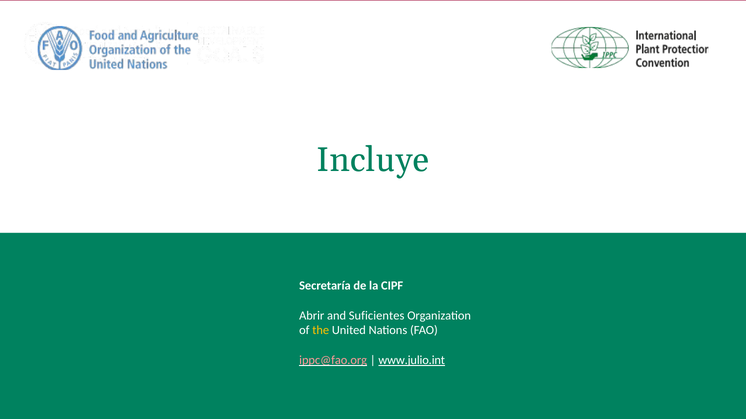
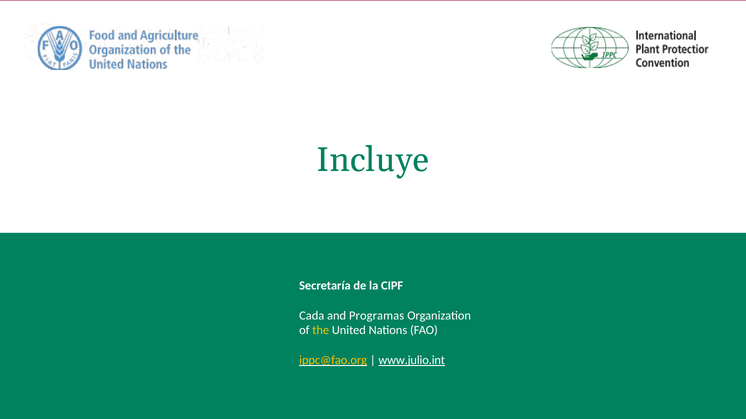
Abrir: Abrir -> Cada
Suficientes: Suficientes -> Programas
ippc@fao.org colour: pink -> yellow
